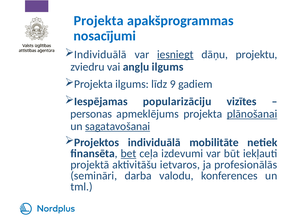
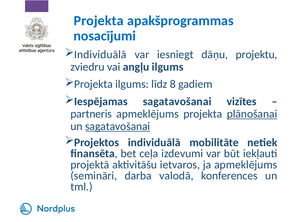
iesniegt underline: present -> none
9: 9 -> 8
Iespējamas popularizāciju: popularizāciju -> sagatavošanai
personas: personas -> partneris
bet underline: present -> none
ja profesionālās: profesionālās -> apmeklējums
valodu: valodu -> valodā
